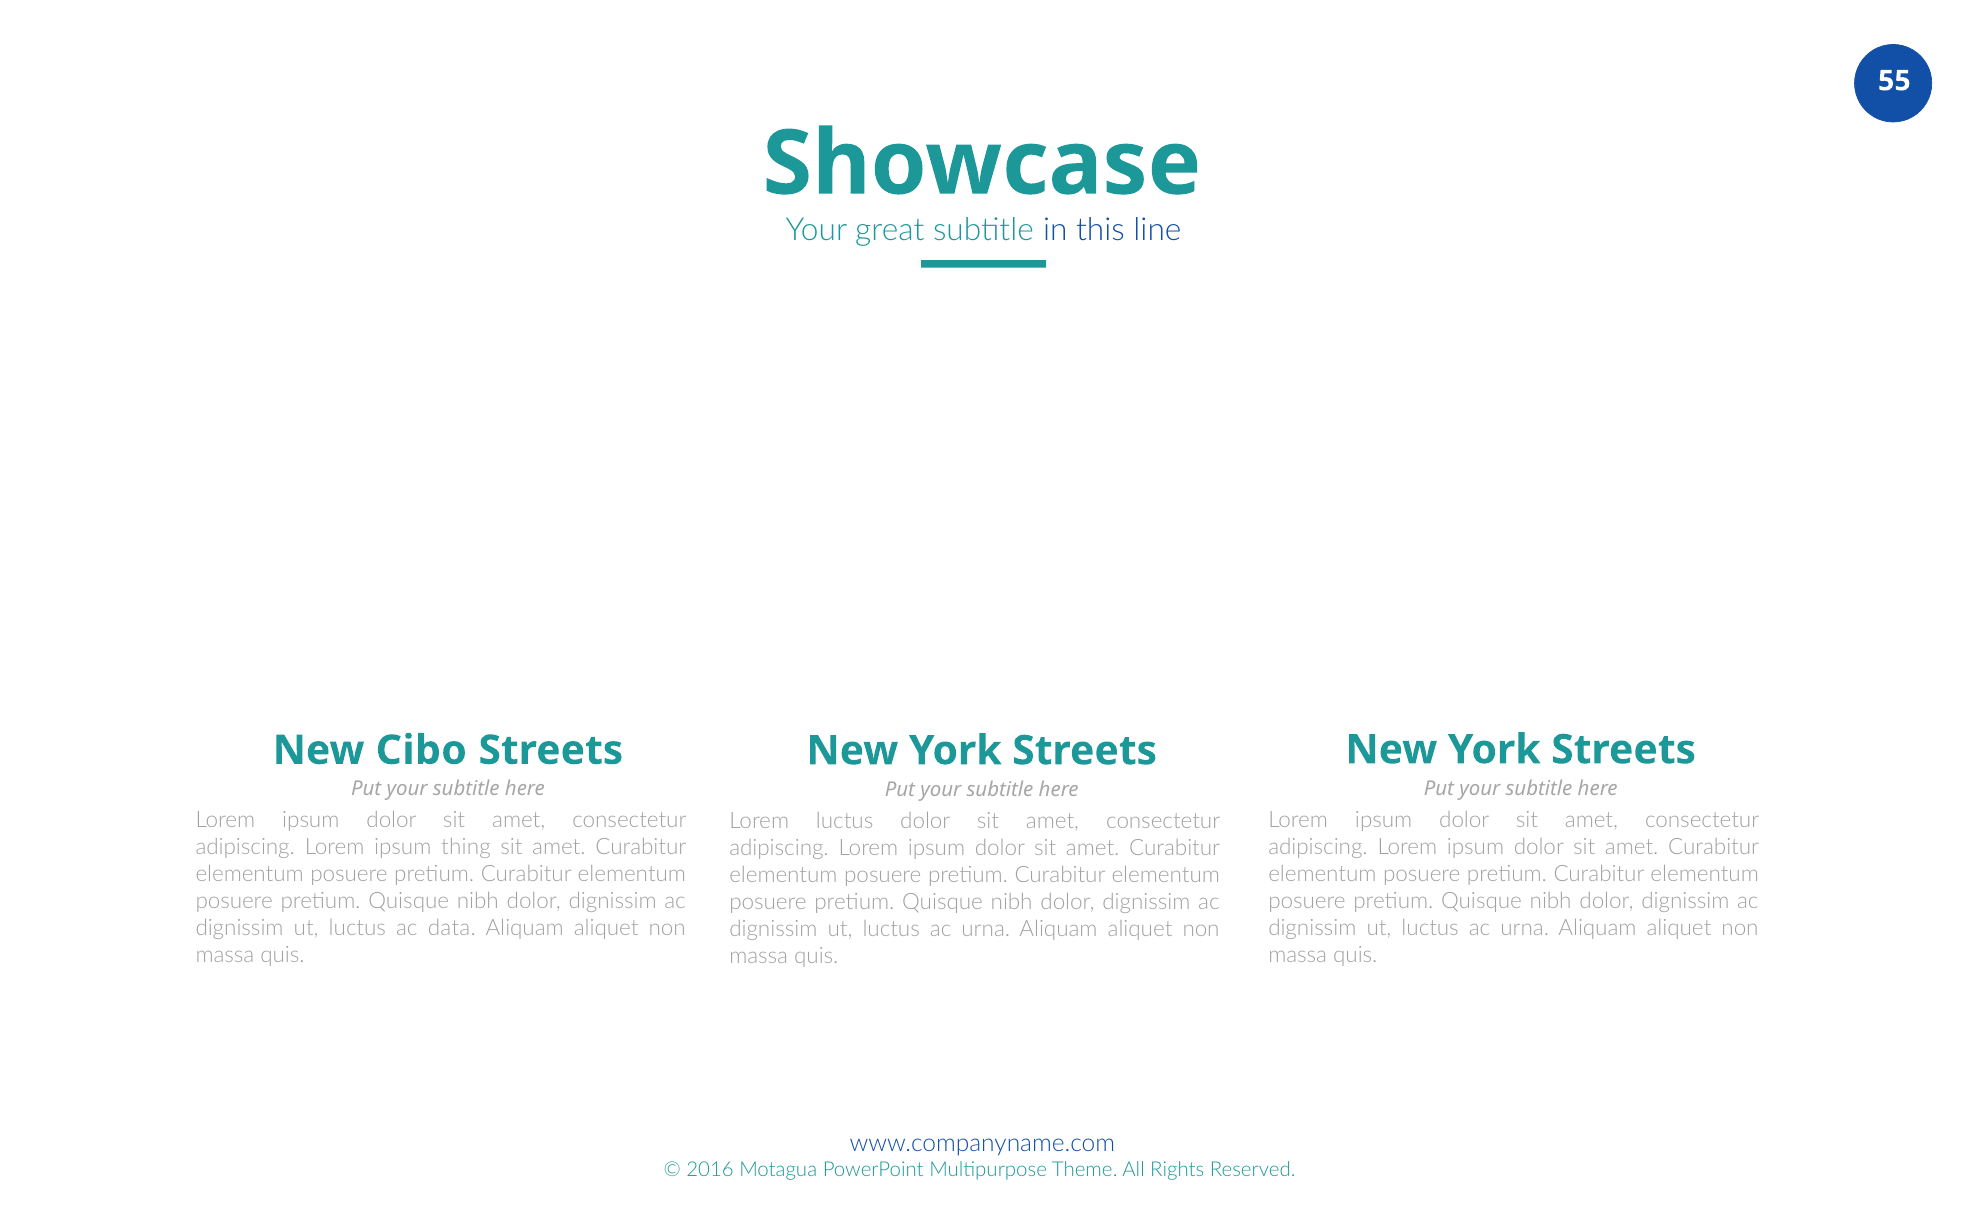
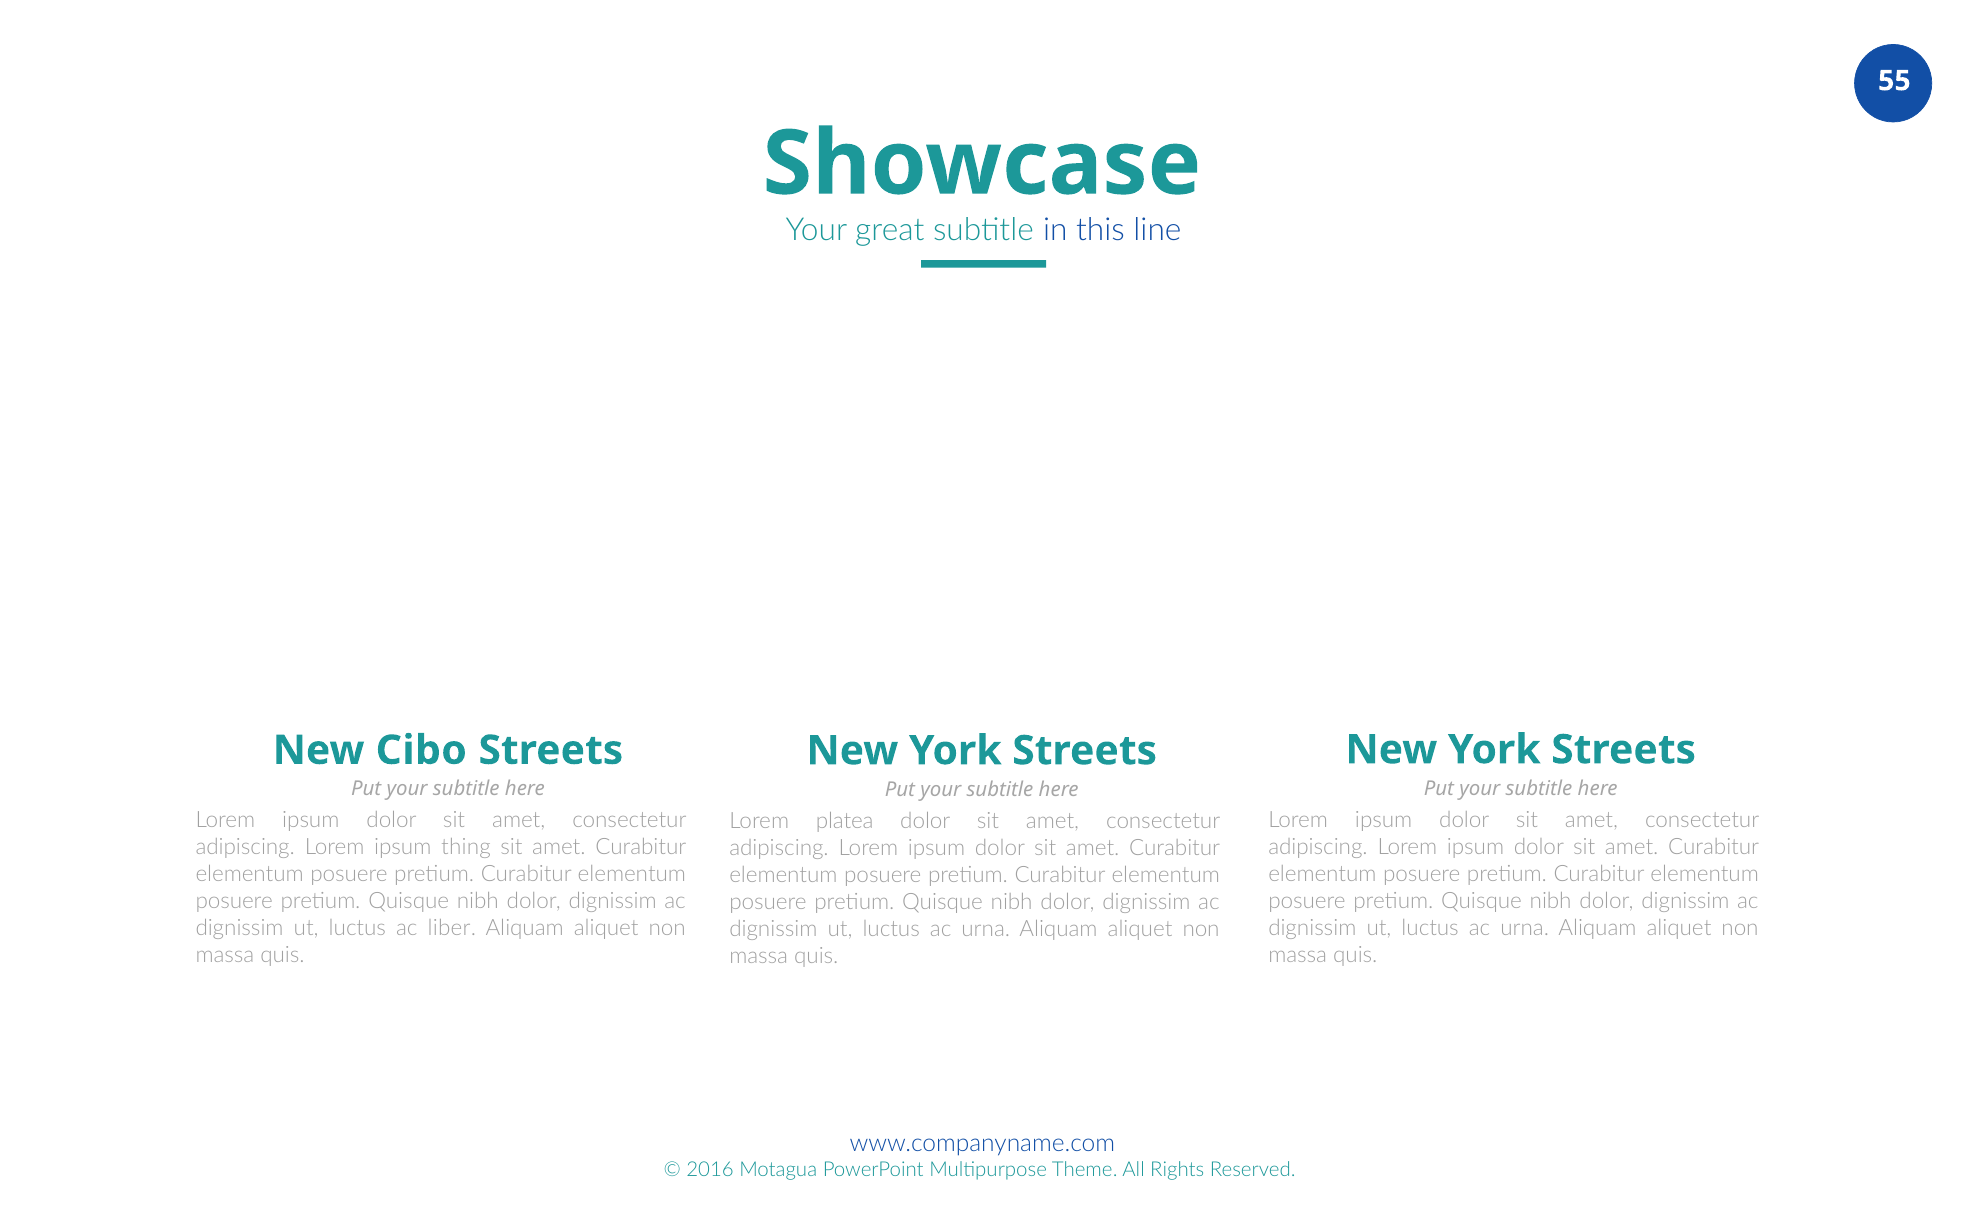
Lorem luctus: luctus -> platea
data: data -> liber
